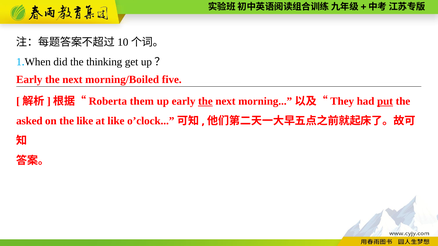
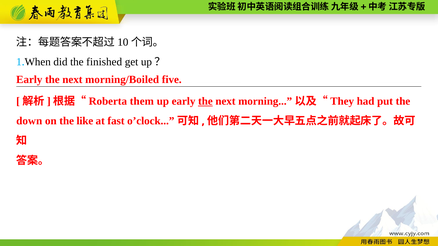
thinking: thinking -> finished
put underline: present -> none
asked: asked -> down
at like: like -> fast
